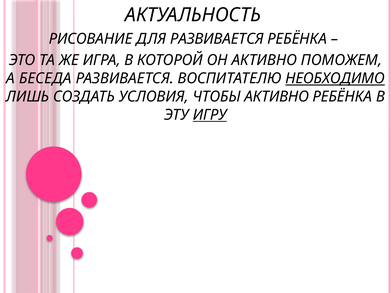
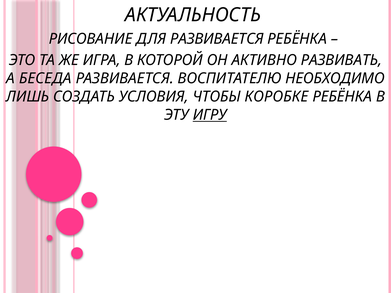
ПОМОЖЕМ: ПОМОЖЕМ -> РАЗВИВАТЬ
НЕОБХОДИМО underline: present -> none
ЧТОБЫ АКТИВНО: АКТИВНО -> КОРОБКЕ
